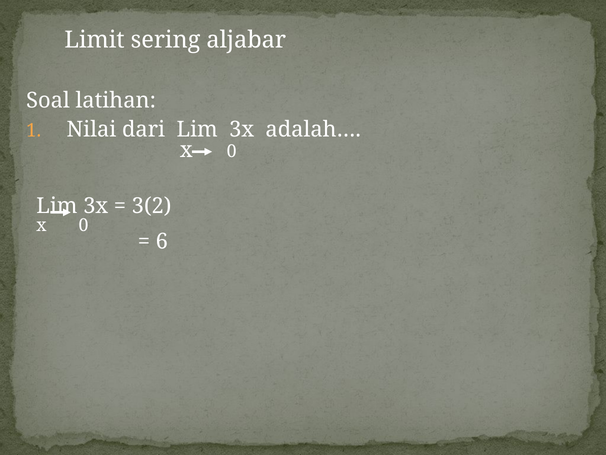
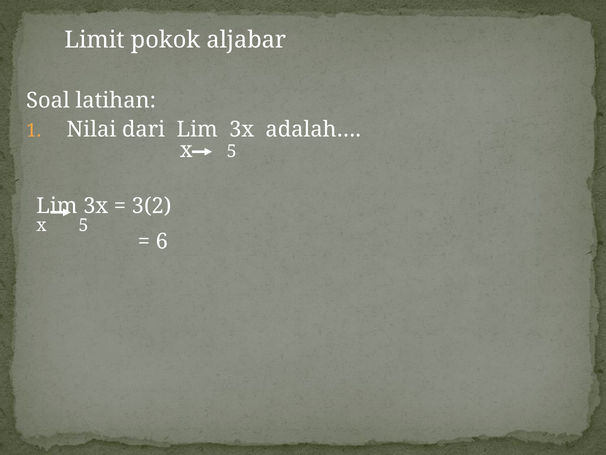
sering: sering -> pokok
0 at (232, 151): 0 -> 5
0 at (83, 225): 0 -> 5
